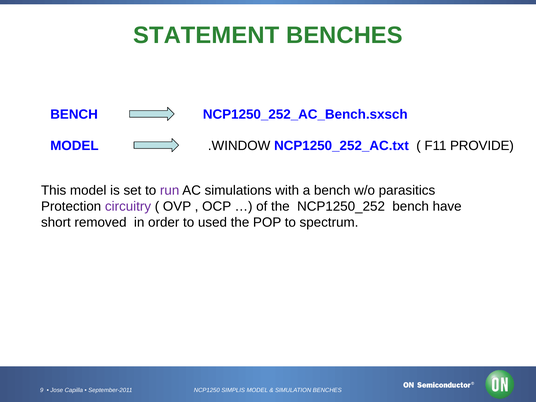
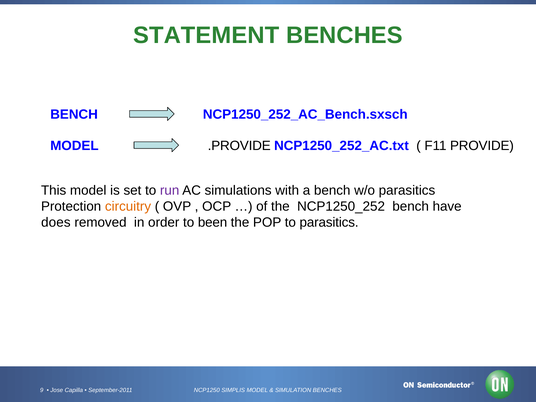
.WINDOW: .WINDOW -> .PROVIDE
circuitry colour: purple -> orange
short: short -> does
used: used -> been
to spectrum: spectrum -> parasitics
